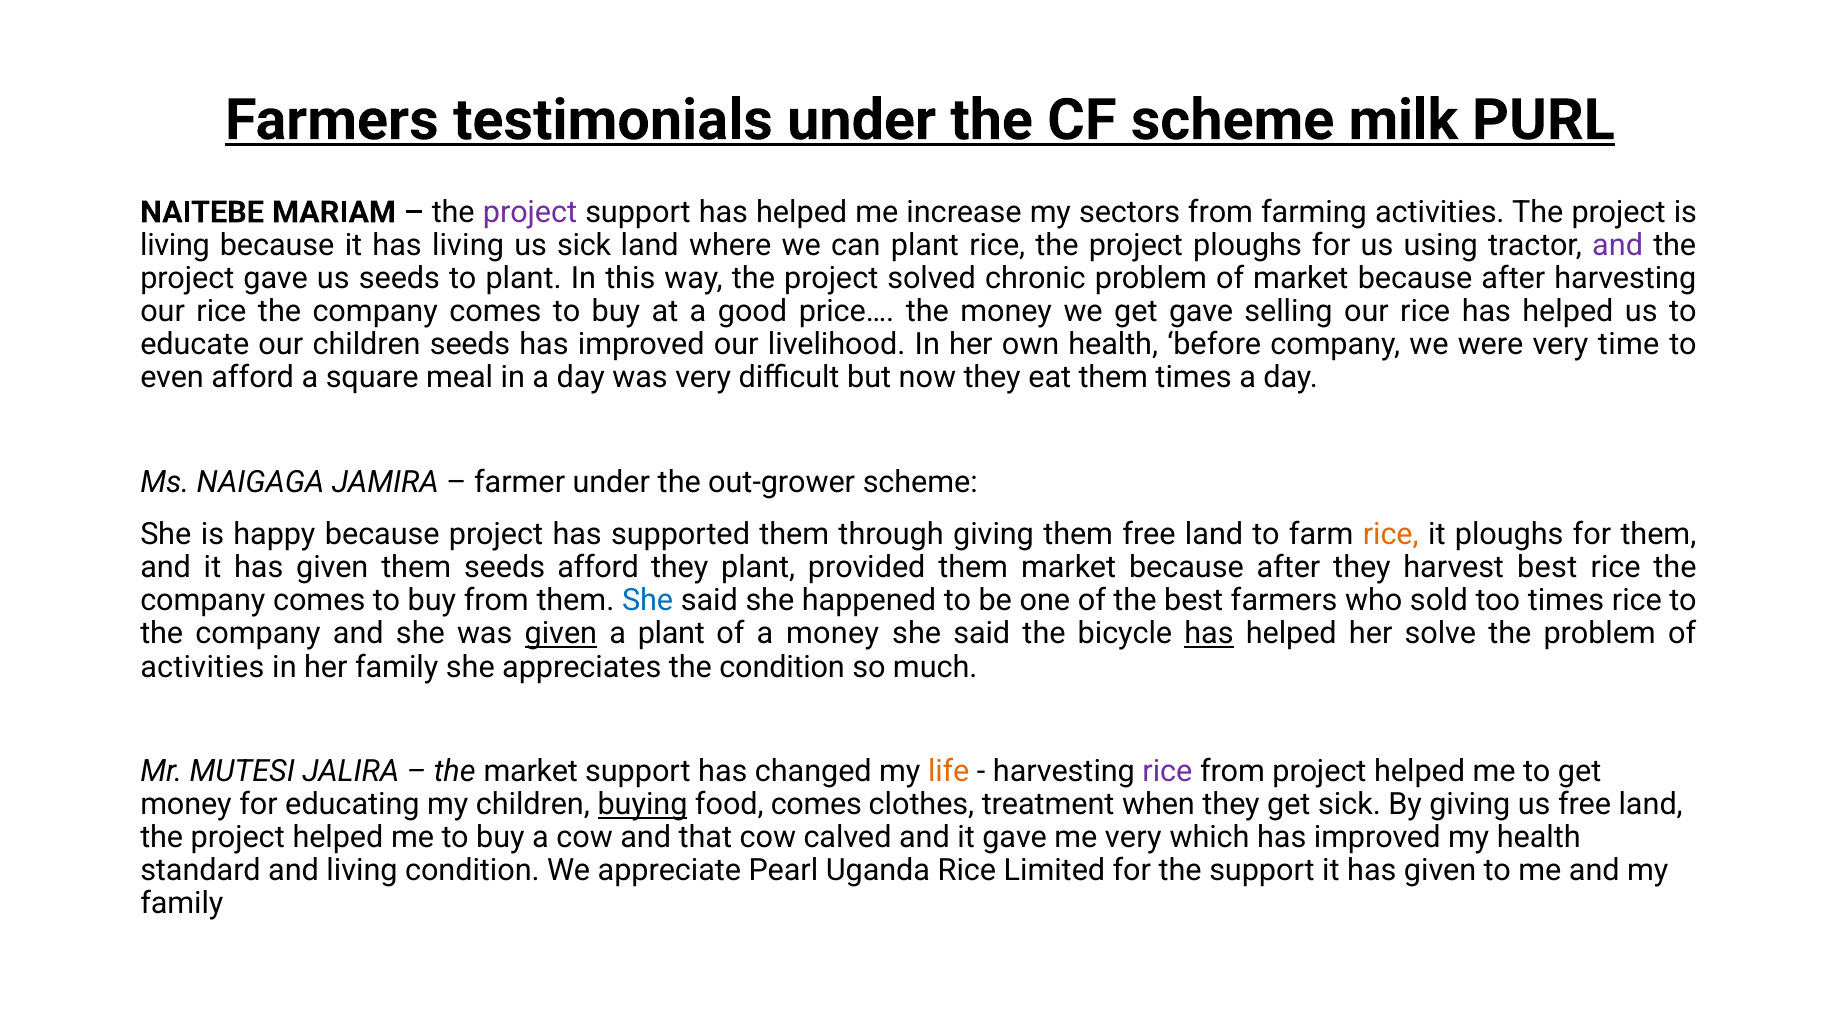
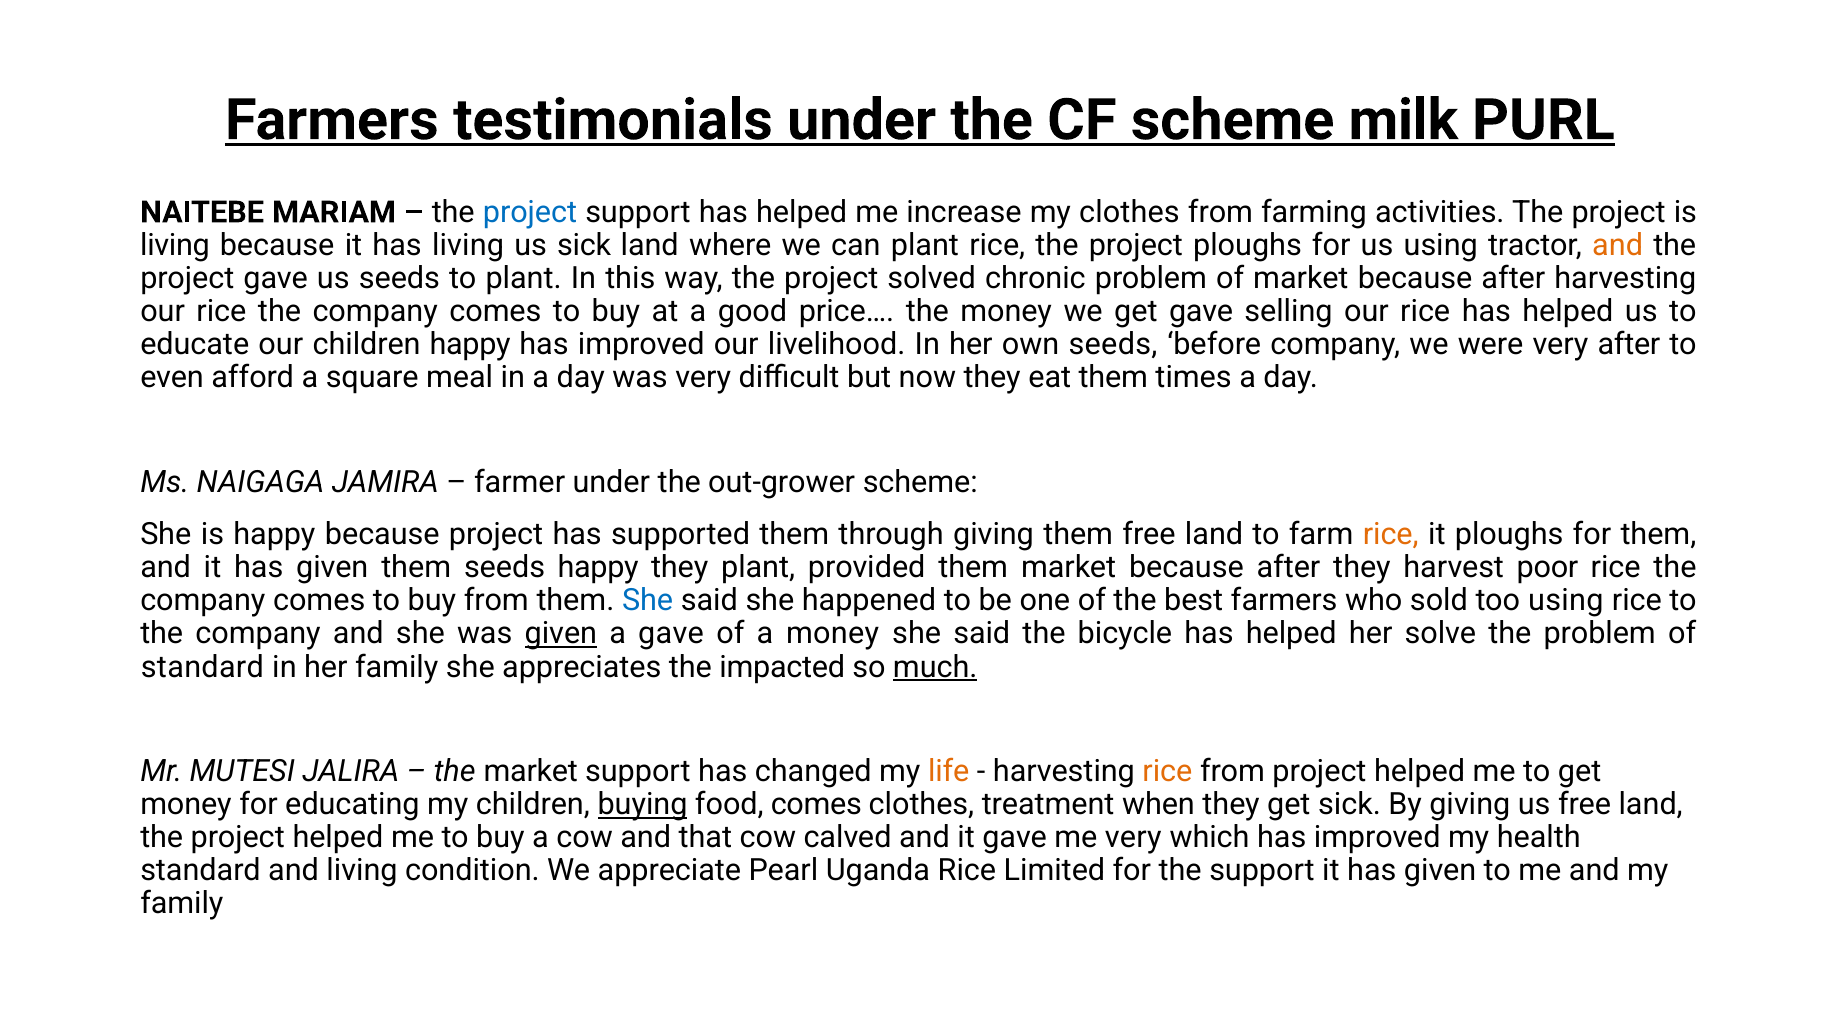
project at (530, 212) colour: purple -> blue
my sectors: sectors -> clothes
and at (1618, 245) colour: purple -> orange
children seeds: seeds -> happy
own health: health -> seeds
very time: time -> after
seeds afford: afford -> happy
harvest best: best -> poor
too times: times -> using
a plant: plant -> gave
has at (1209, 634) underline: present -> none
activities at (202, 667): activities -> standard
the condition: condition -> impacted
much underline: none -> present
rice at (1167, 771) colour: purple -> orange
